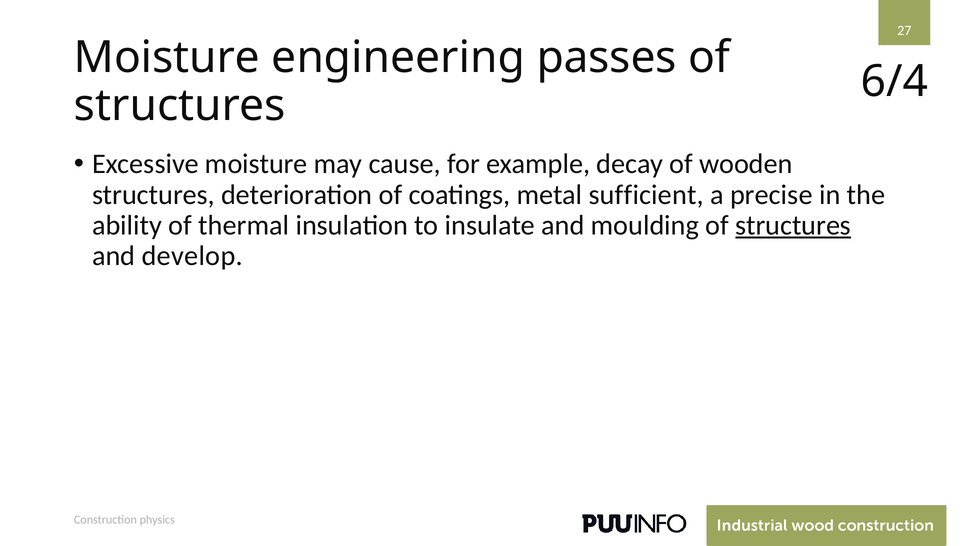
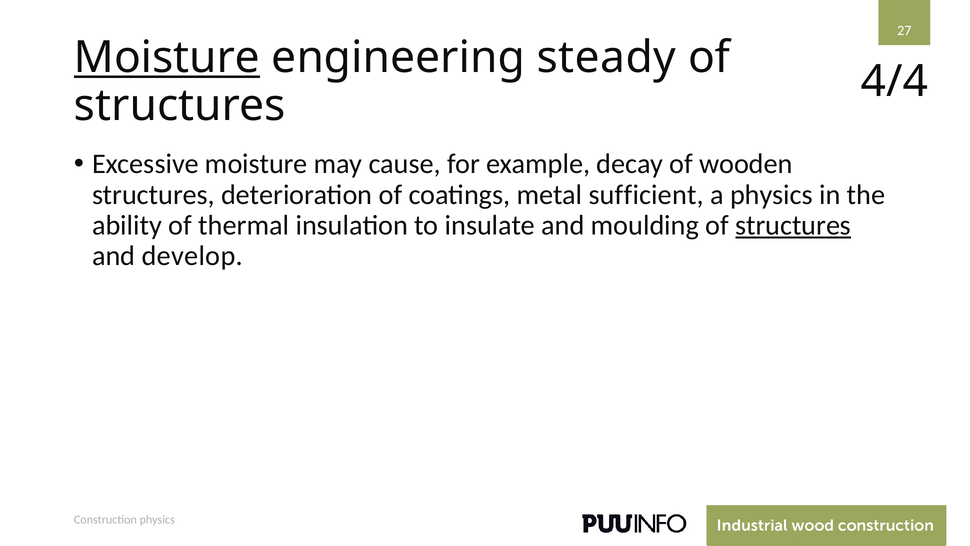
Moisture at (167, 57) underline: none -> present
passes: passes -> steady
6/4: 6/4 -> 4/4
a precise: precise -> physics
